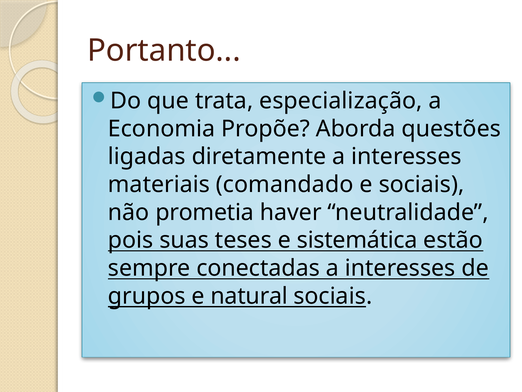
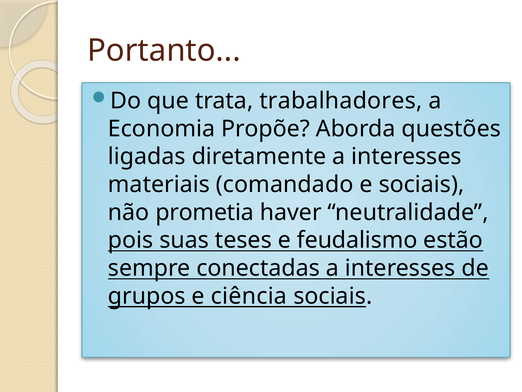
especialização: especialização -> trabalhadores
sistemática: sistemática -> feudalismo
natural: natural -> ciência
